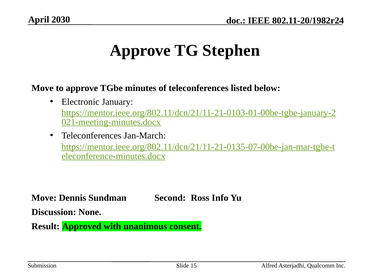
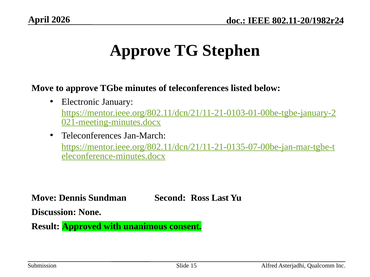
2030: 2030 -> 2026
Info: Info -> Last
